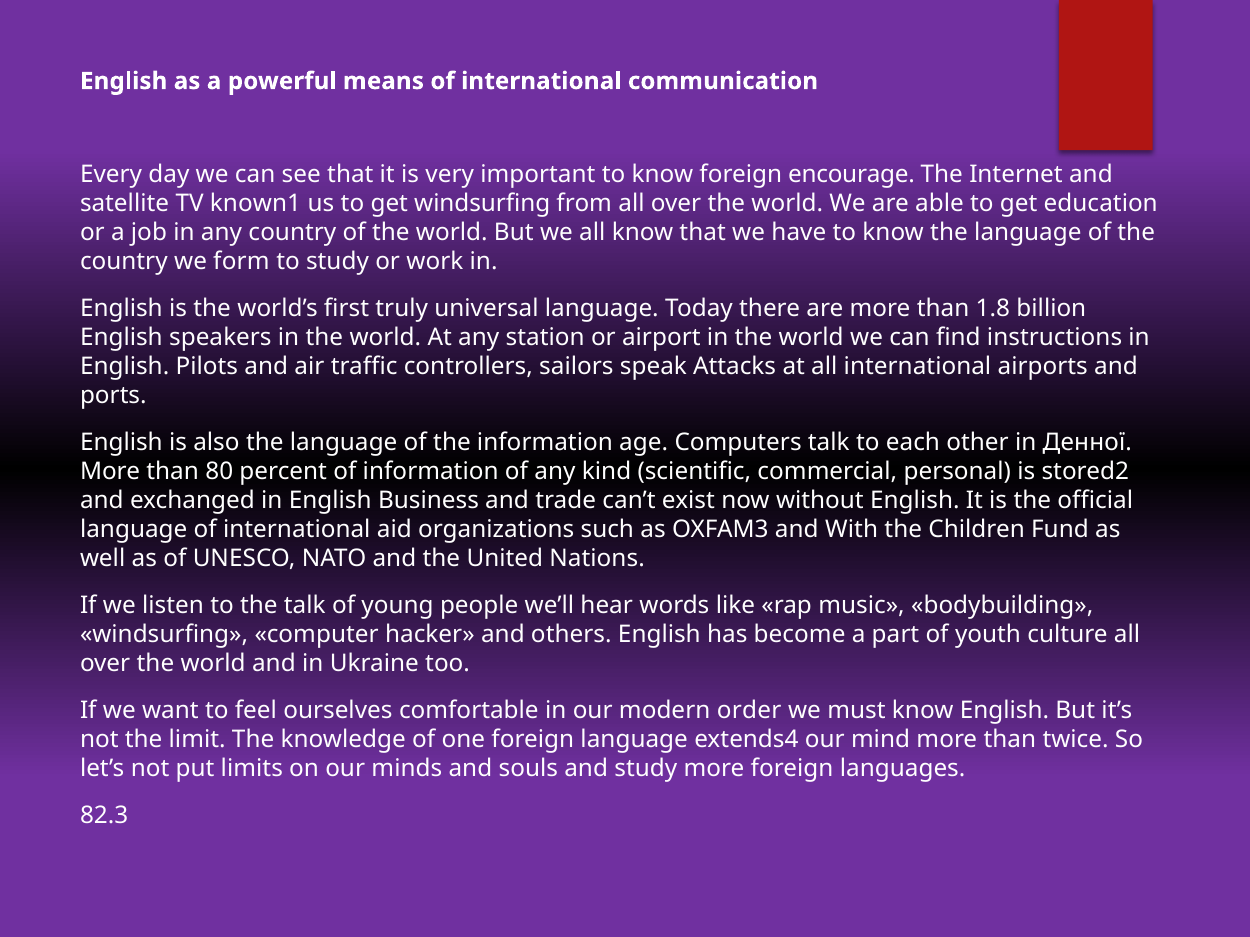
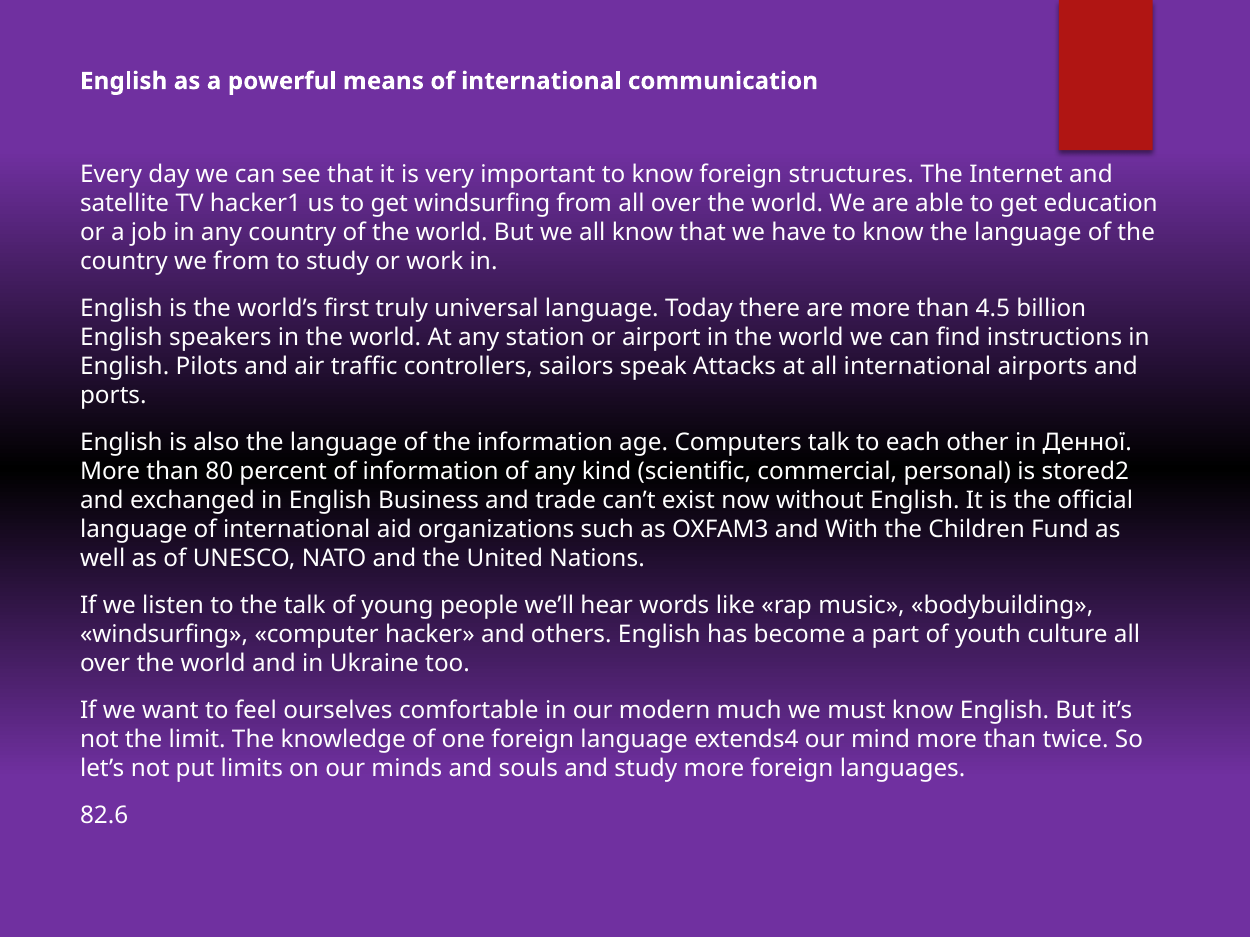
encourage: encourage -> structures
known1: known1 -> hacker1
we form: form -> from
1.8: 1.8 -> 4.5
order: order -> much
82.3: 82.3 -> 82.6
